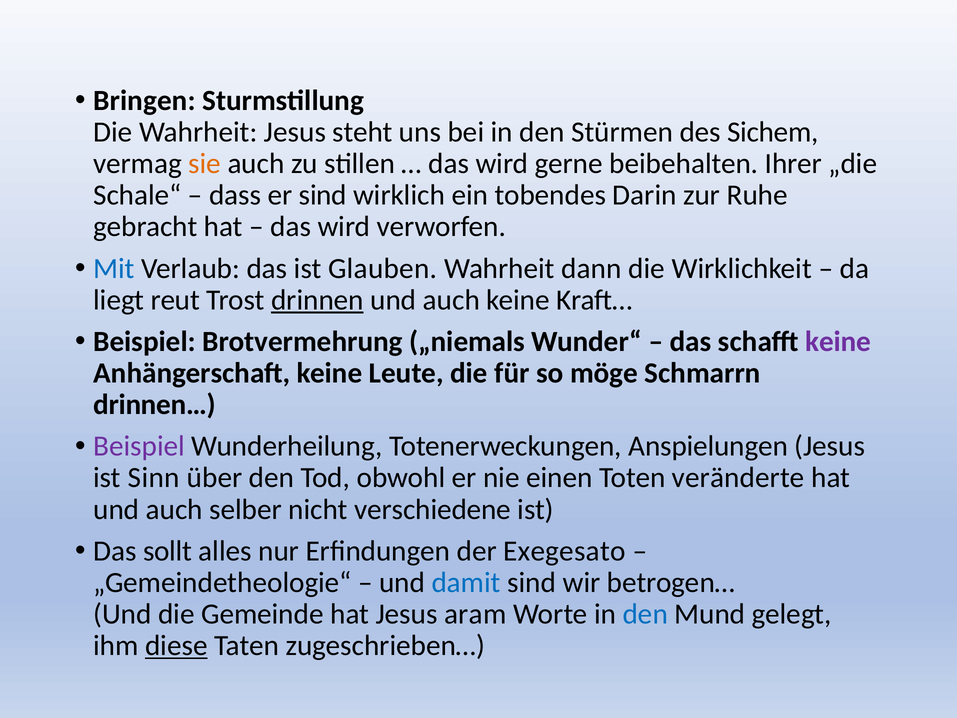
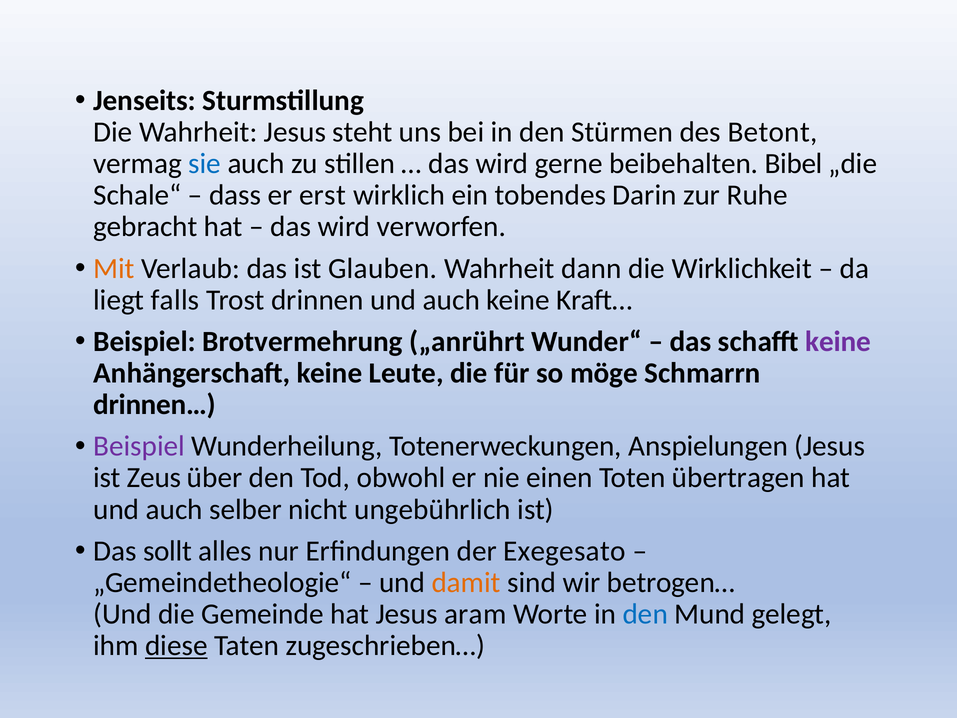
Bringen: Bringen -> Jenseits
Sichem: Sichem -> Betont
sie colour: orange -> blue
Ihrer: Ihrer -> Bibel
er sind: sind -> erst
Mit colour: blue -> orange
reut: reut -> falls
drinnen underline: present -> none
„niemals: „niemals -> „anrührt
Sinn: Sinn -> Zeus
veränderte: veränderte -> übertragen
verschiedene: verschiedene -> ungebührlich
damit colour: blue -> orange
